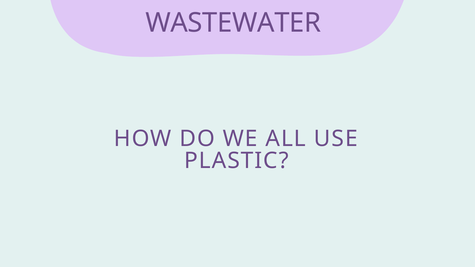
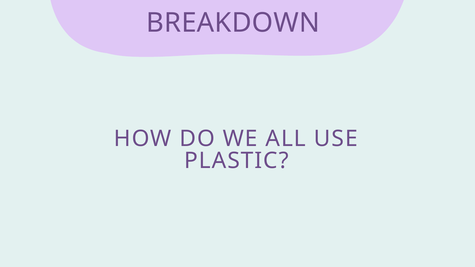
WASTEWATER: WASTEWATER -> BREAKDOWN
